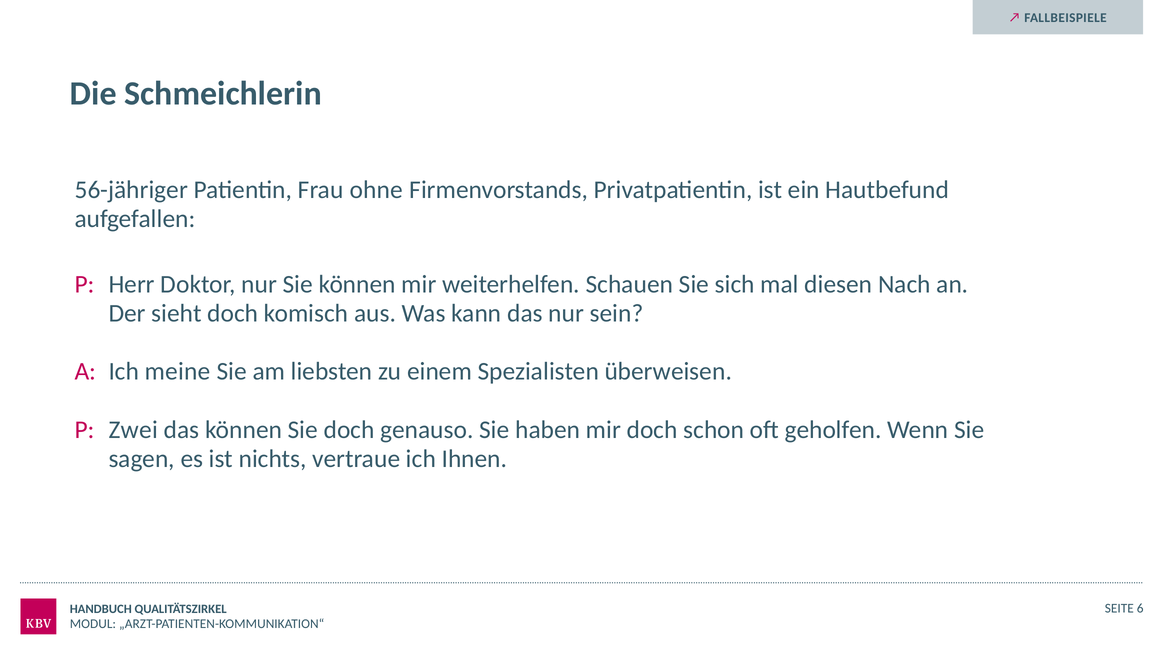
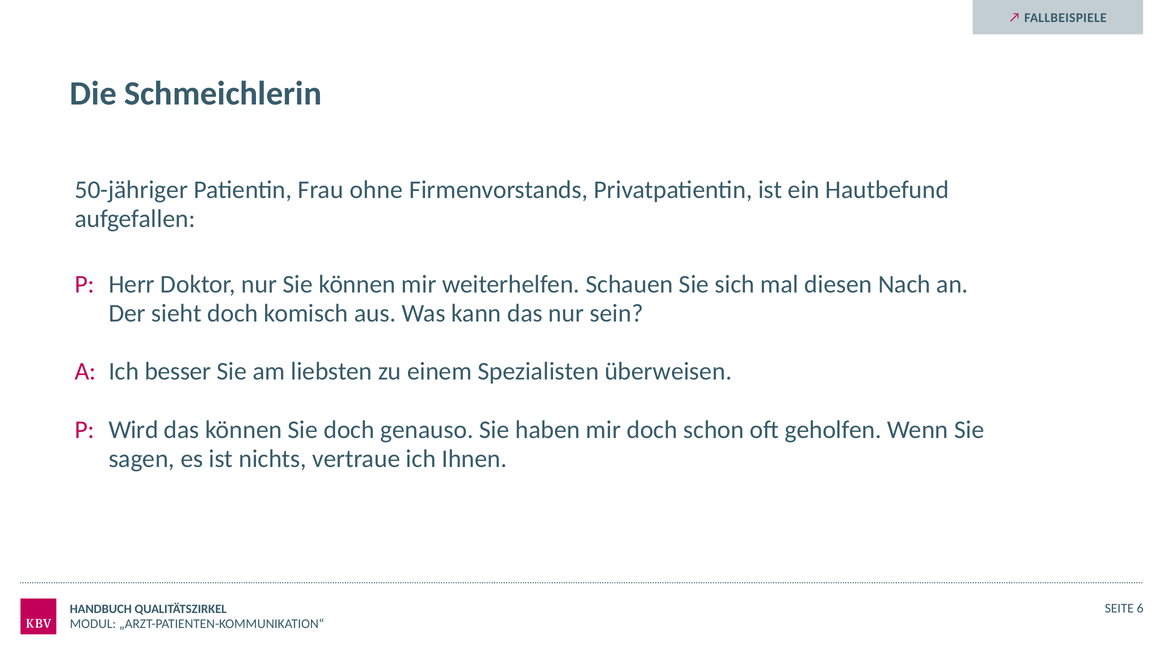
56-jähriger: 56-jähriger -> 50-jähriger
meine: meine -> besser
Zwei: Zwei -> Wird
